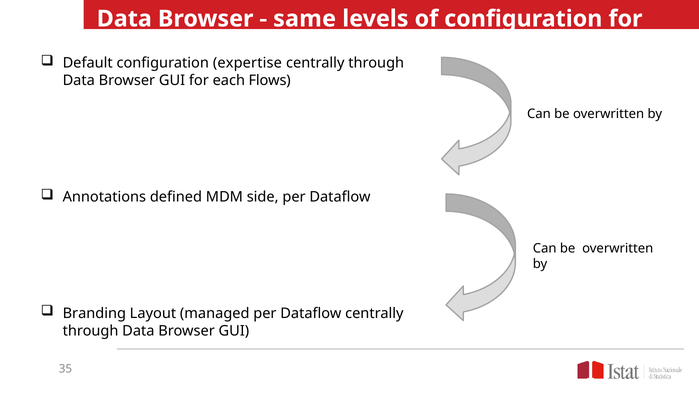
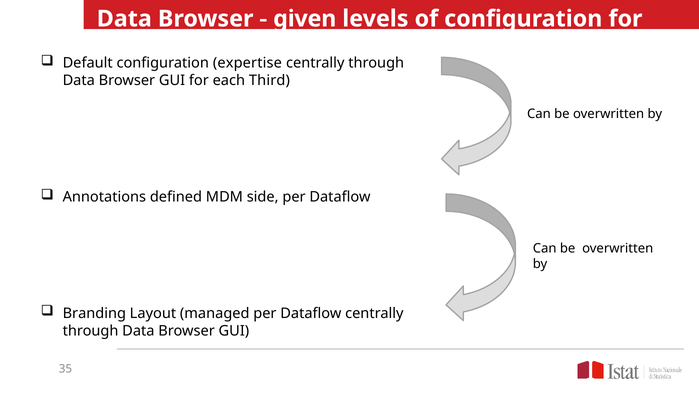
same: same -> given
Flows: Flows -> Third
